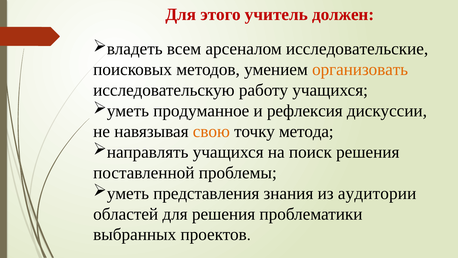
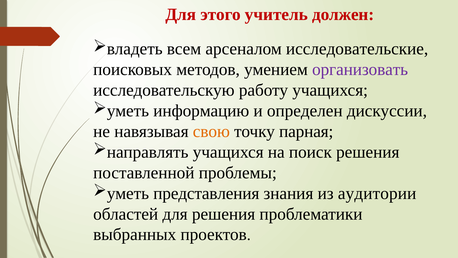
организовать colour: orange -> purple
продуманное: продуманное -> информацию
рефлексия: рефлексия -> определен
метода: метода -> парная
